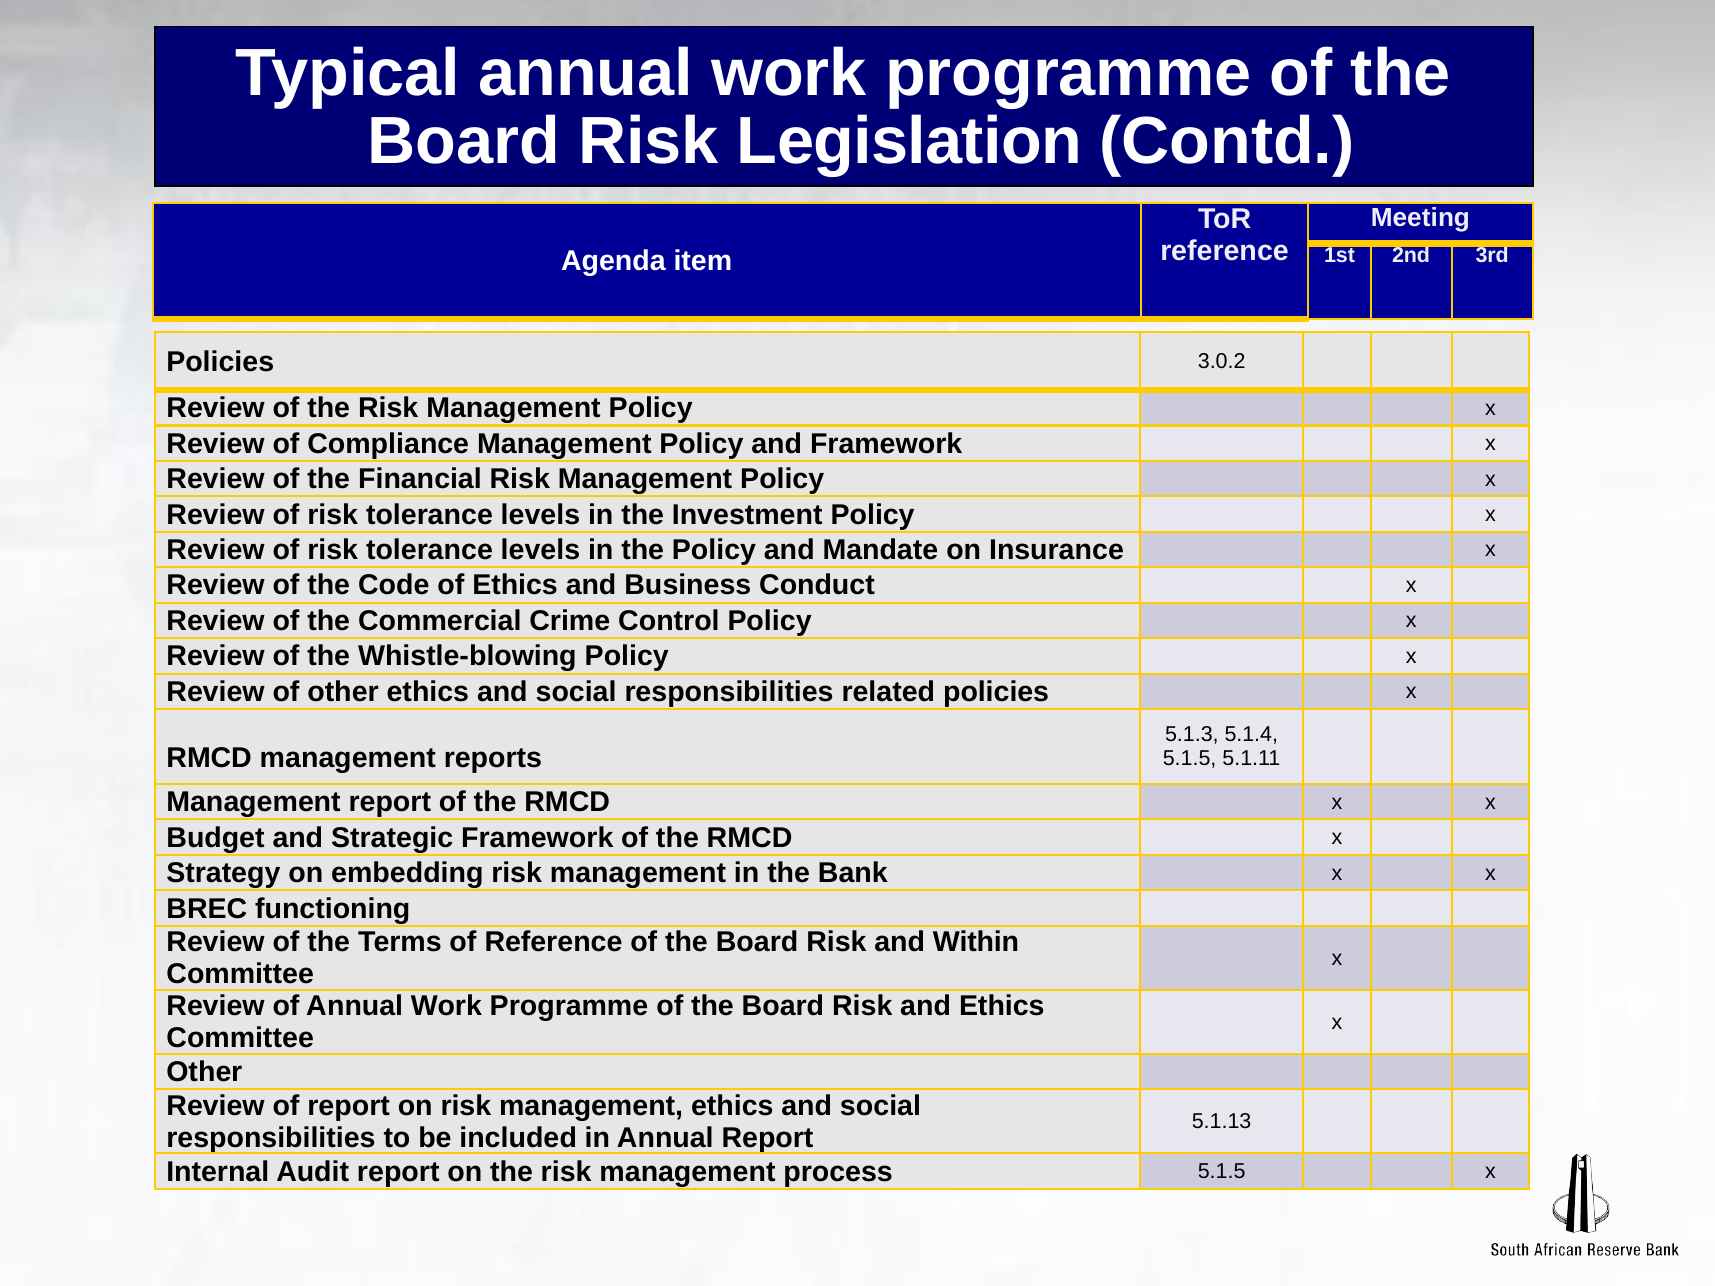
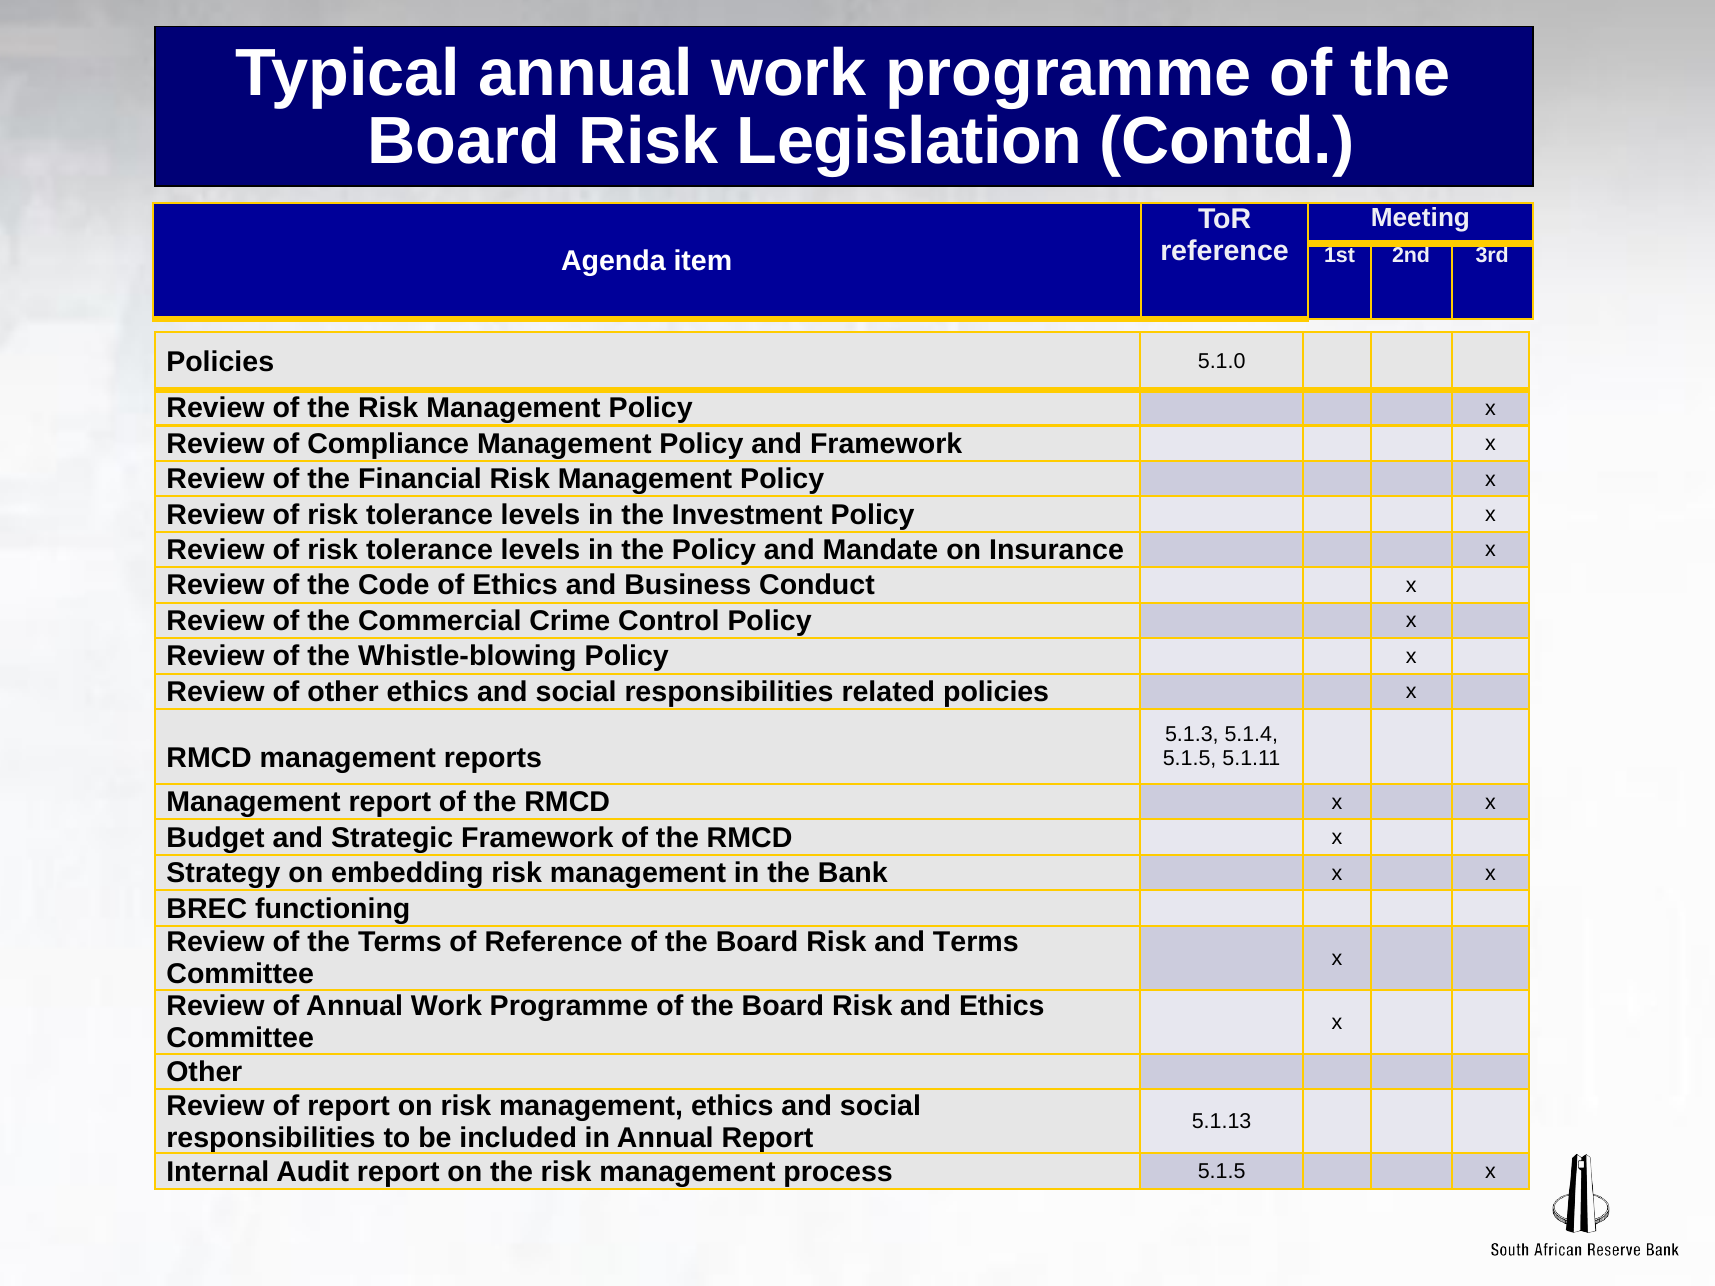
3.0.2: 3.0.2 -> 5.1.0
and Within: Within -> Terms
